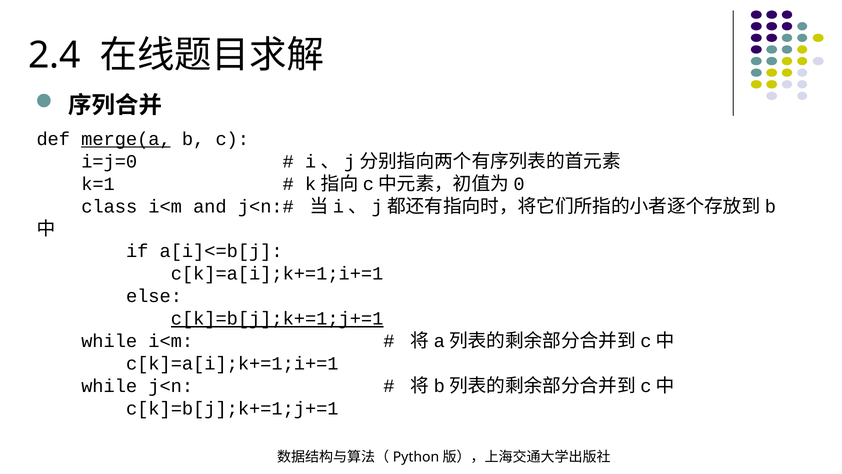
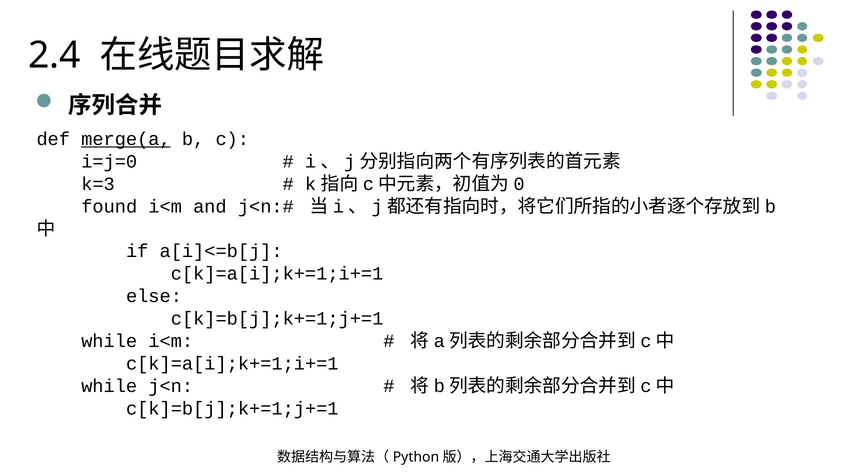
k=1: k=1 -> k=3
class: class -> found
c[k]=b[j];k+=1;j+=1 at (277, 318) underline: present -> none
